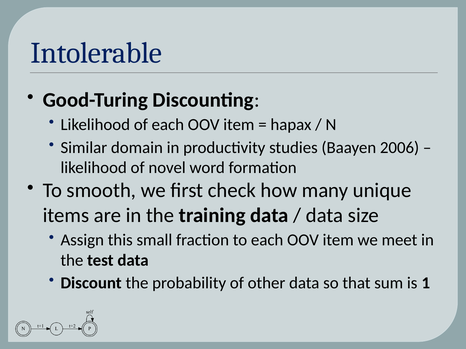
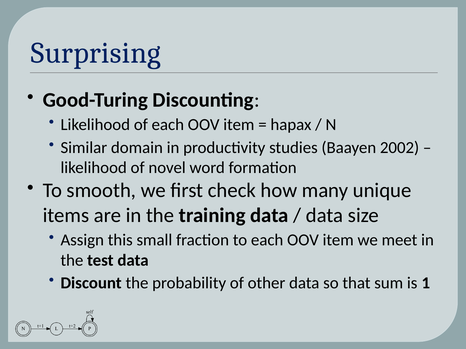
Intolerable: Intolerable -> Surprising
2006: 2006 -> 2002
